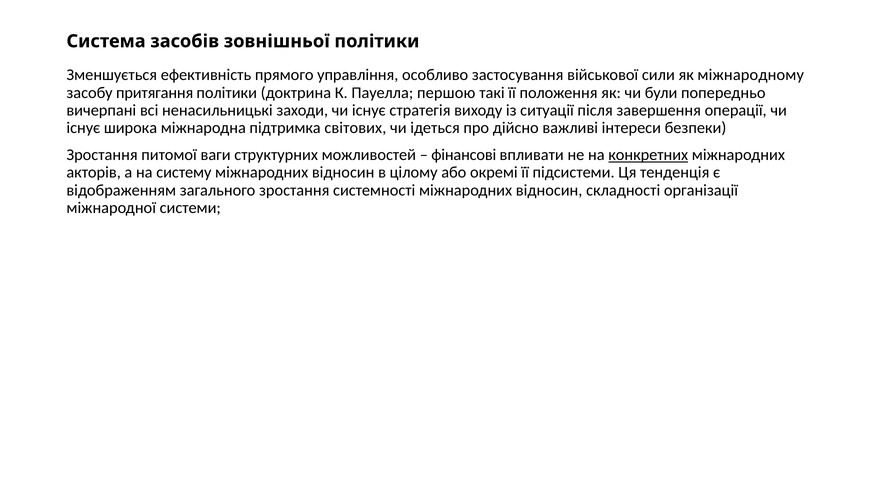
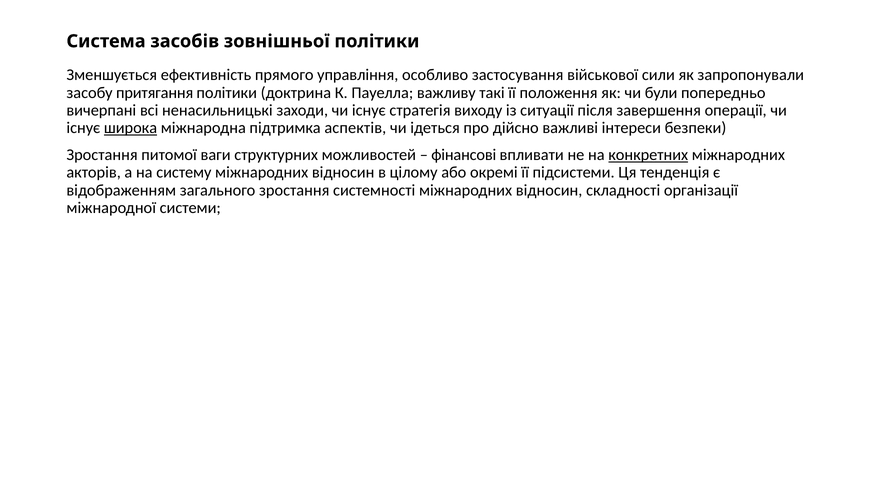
міжнародному: міжнародному -> запропонували
першою: першою -> важливу
широка underline: none -> present
світових: світових -> аспектів
